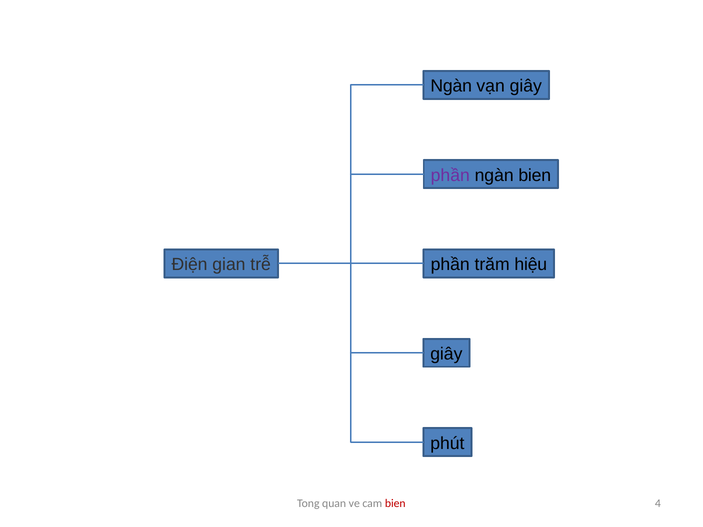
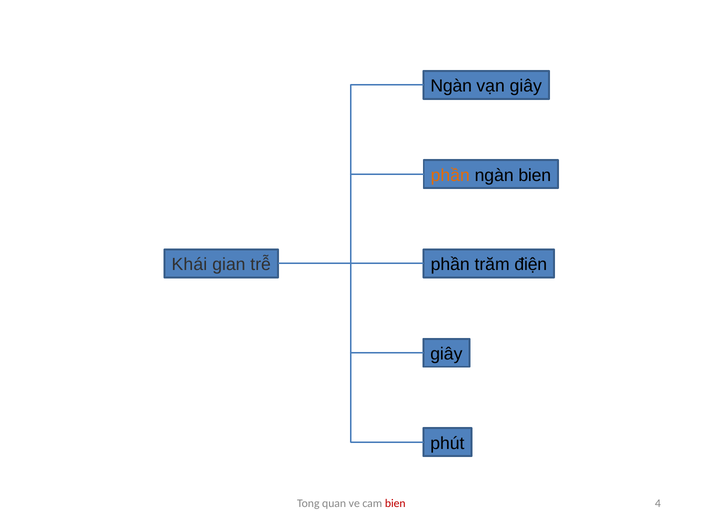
phần at (450, 175) colour: purple -> orange
Điện: Điện -> Khái
hiệu: hiệu -> điện
